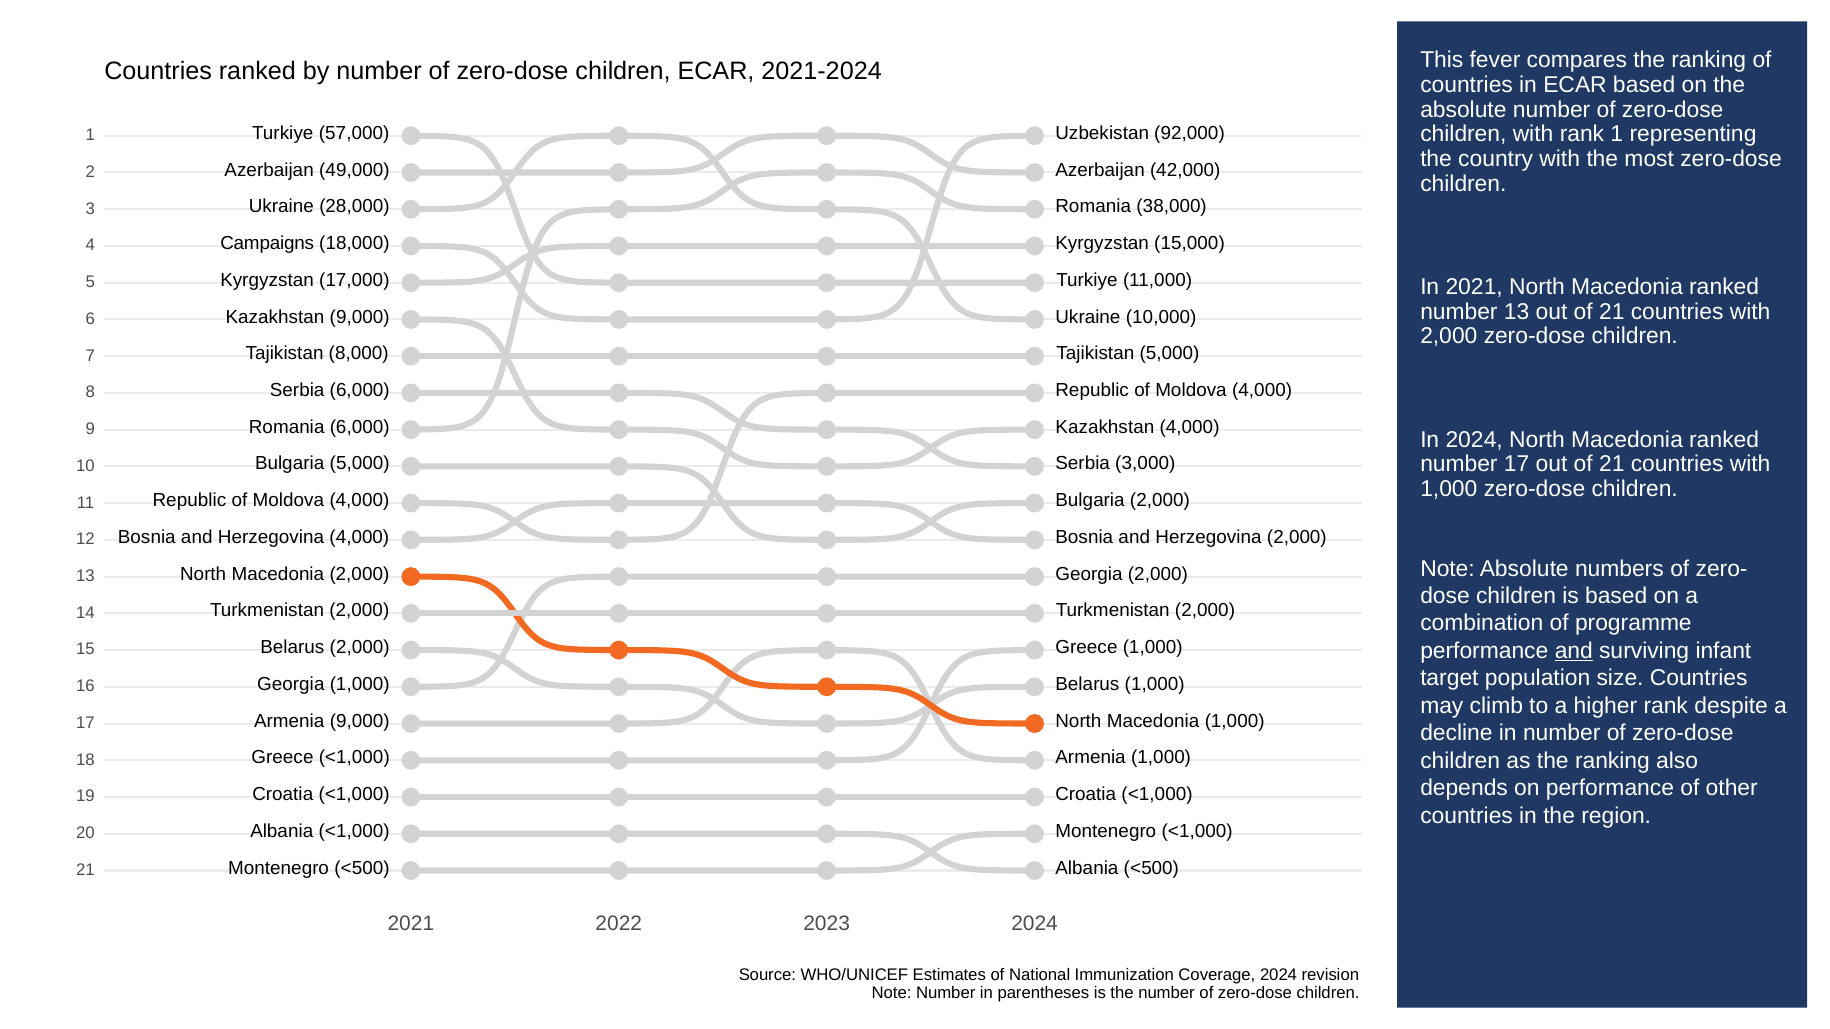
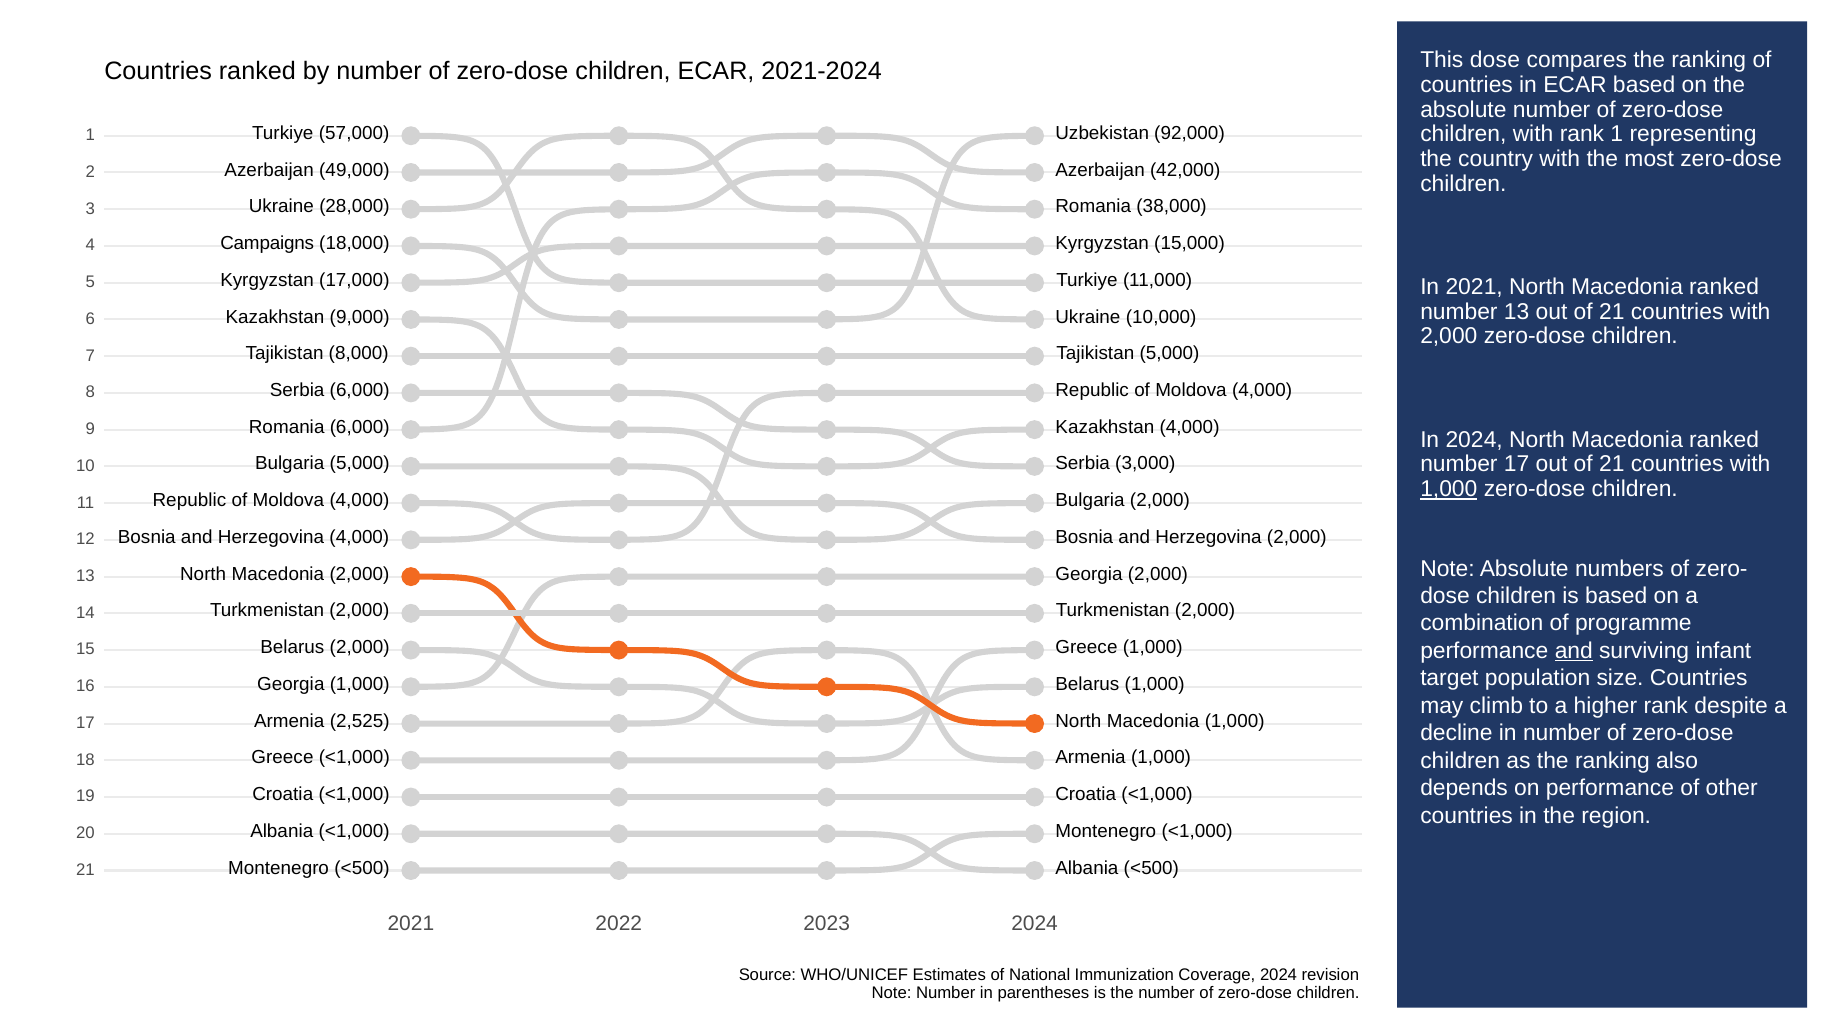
This fever: fever -> dose
1,000 at (1449, 489) underline: none -> present
Armenia 9,000: 9,000 -> 2,525
